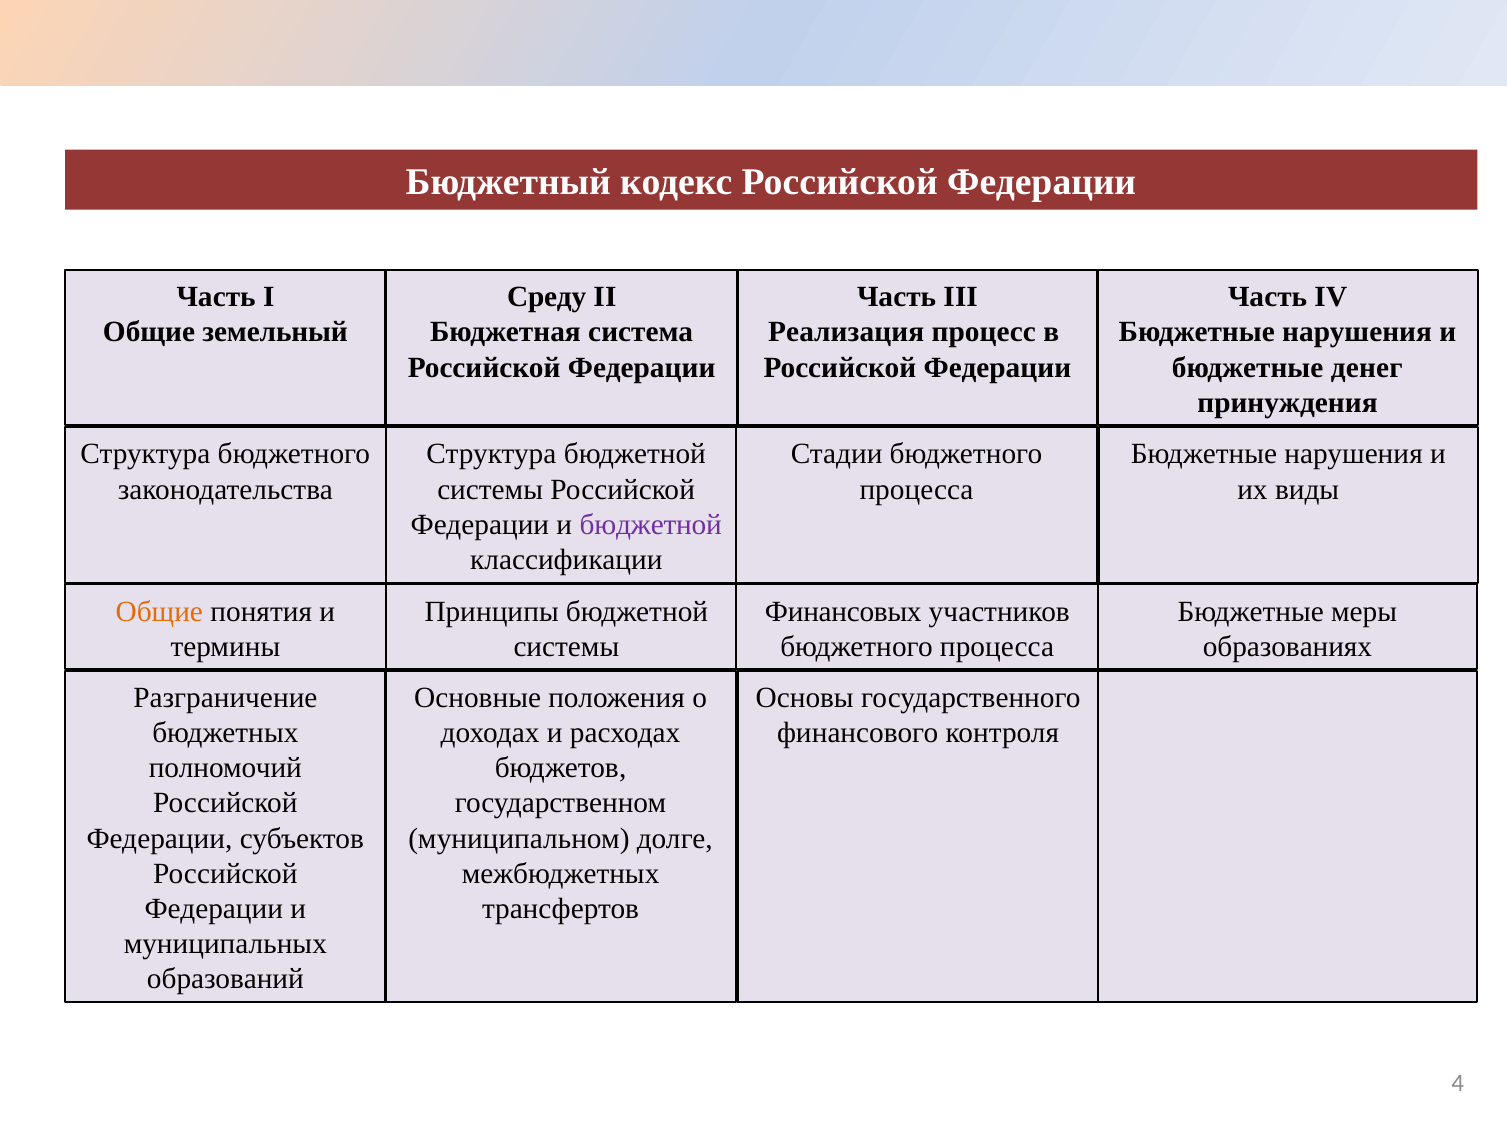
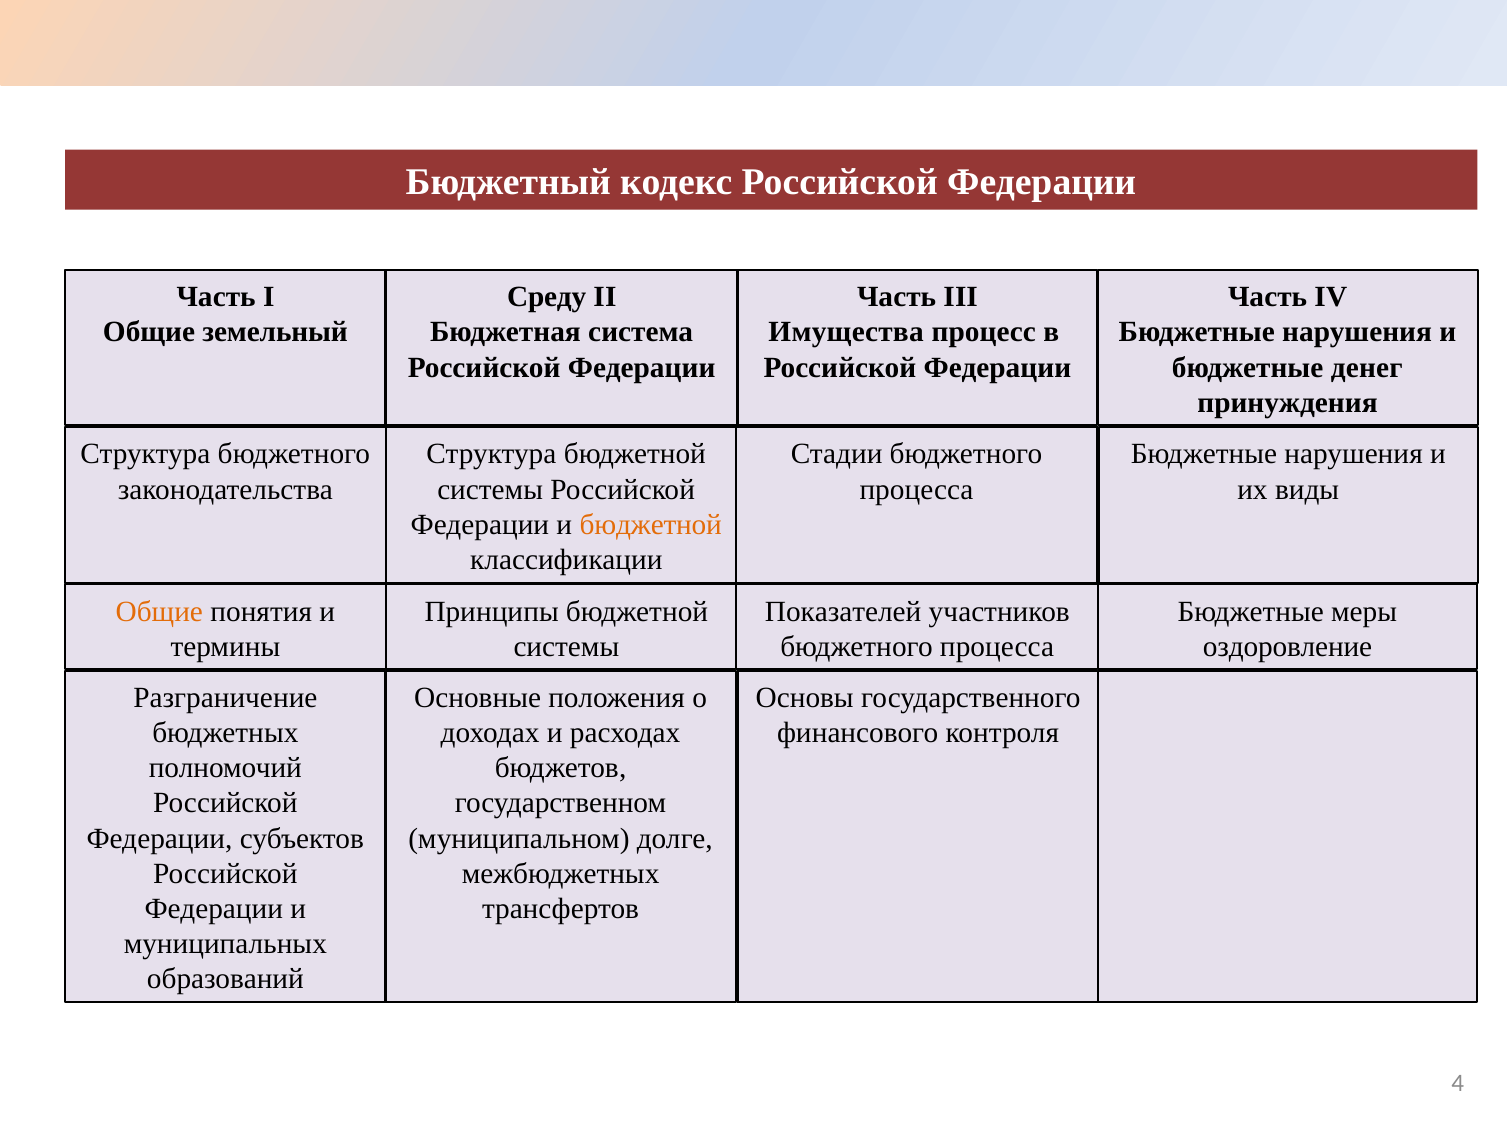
Реализация: Реализация -> Имущества
бюджетной at (651, 525) colour: purple -> orange
Финансовых: Финансовых -> Показателей
образованиях: образованиях -> оздоровление
